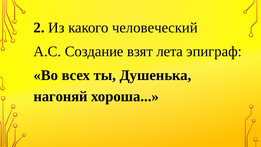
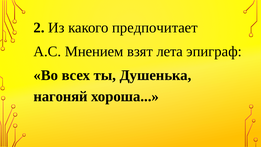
человеческий: человеческий -> предпочитает
Создание: Создание -> Мнением
